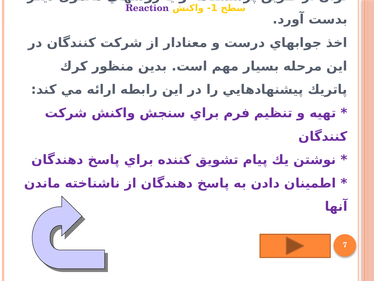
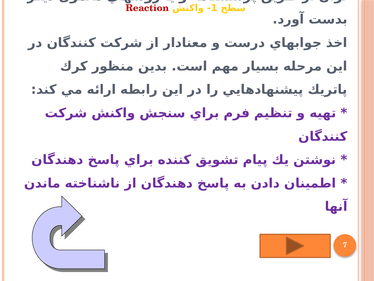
Reaction colour: purple -> red
